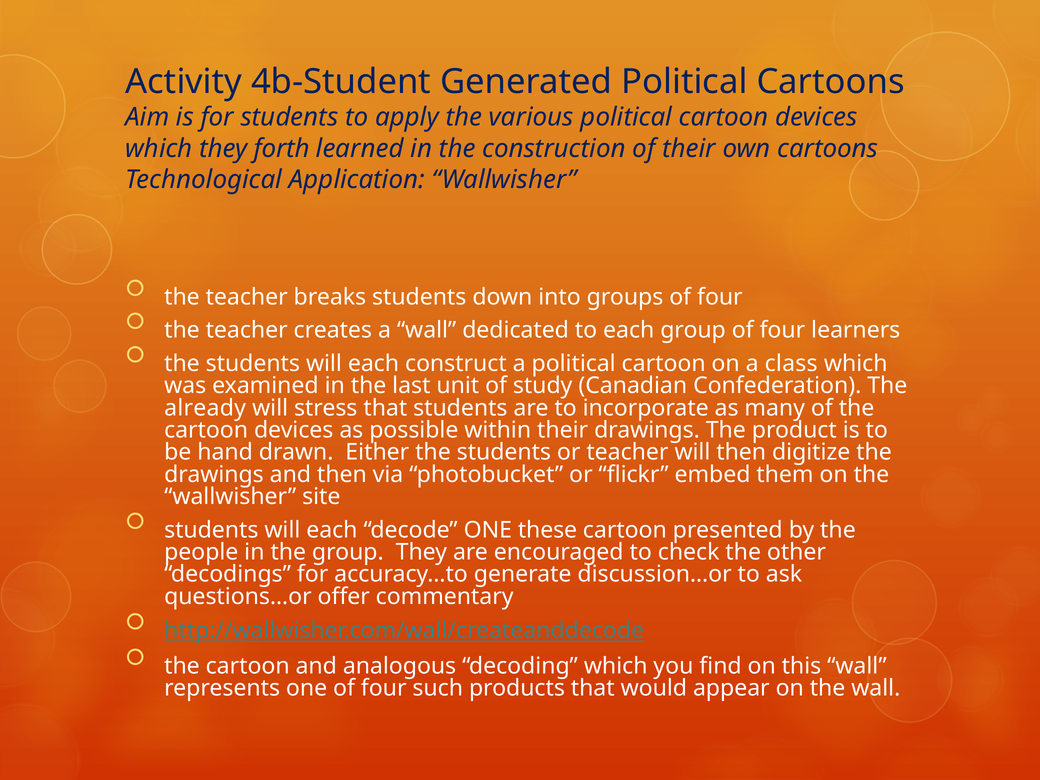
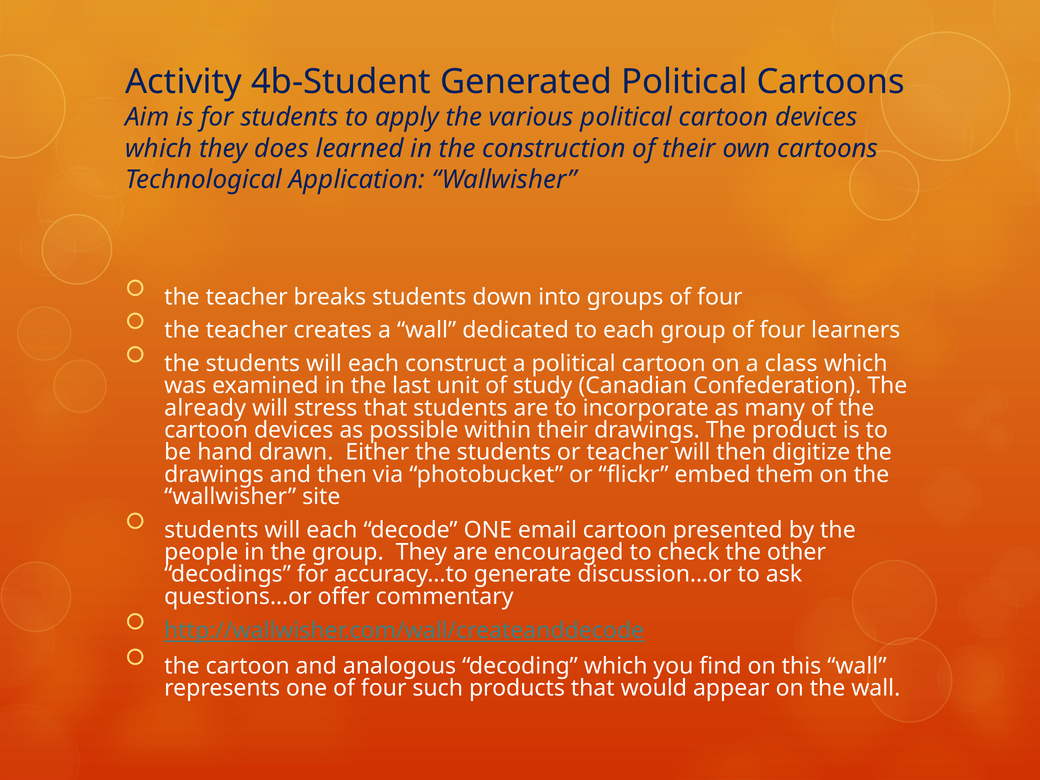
forth: forth -> does
these: these -> email
